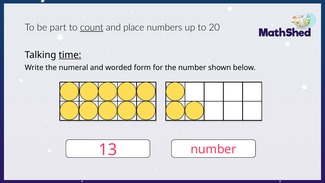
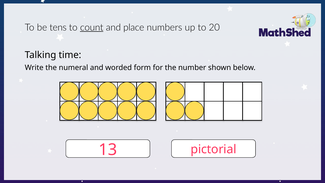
part: part -> tens
time underline: present -> none
13 number: number -> pictorial
